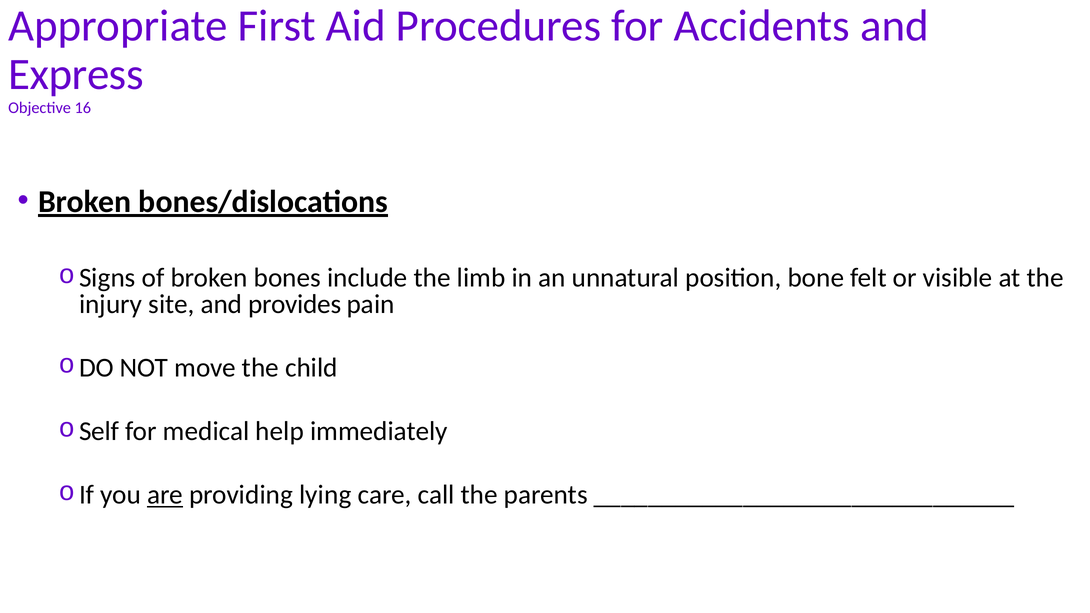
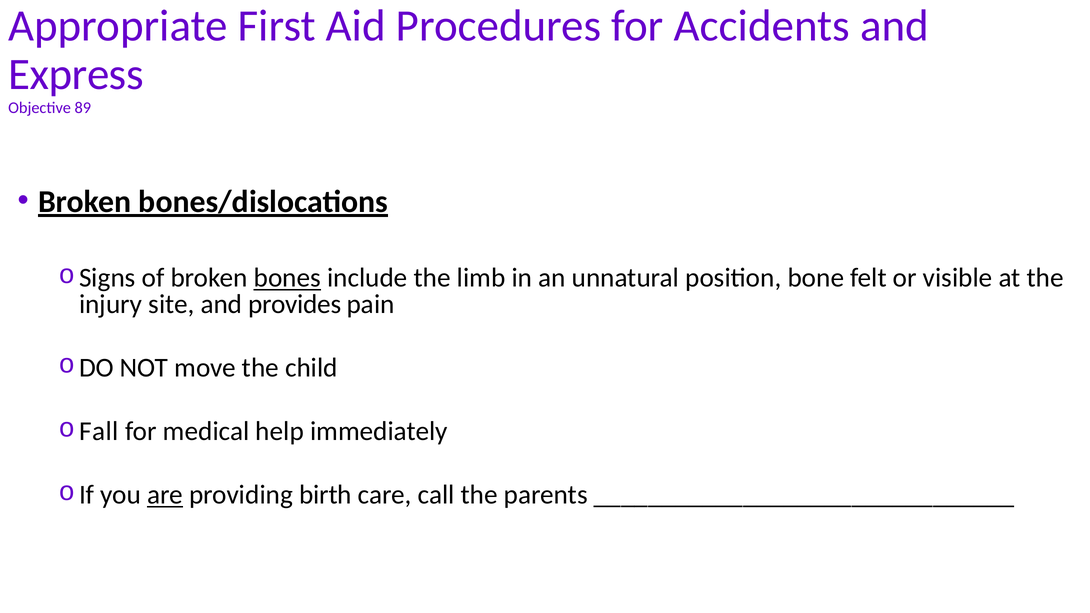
16: 16 -> 89
bones underline: none -> present
Self: Self -> Fall
lying: lying -> birth
